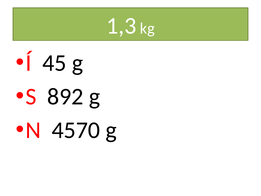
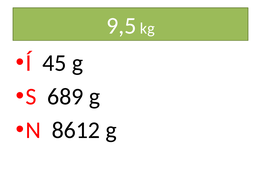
1,3: 1,3 -> 9,5
892: 892 -> 689
4570: 4570 -> 8612
